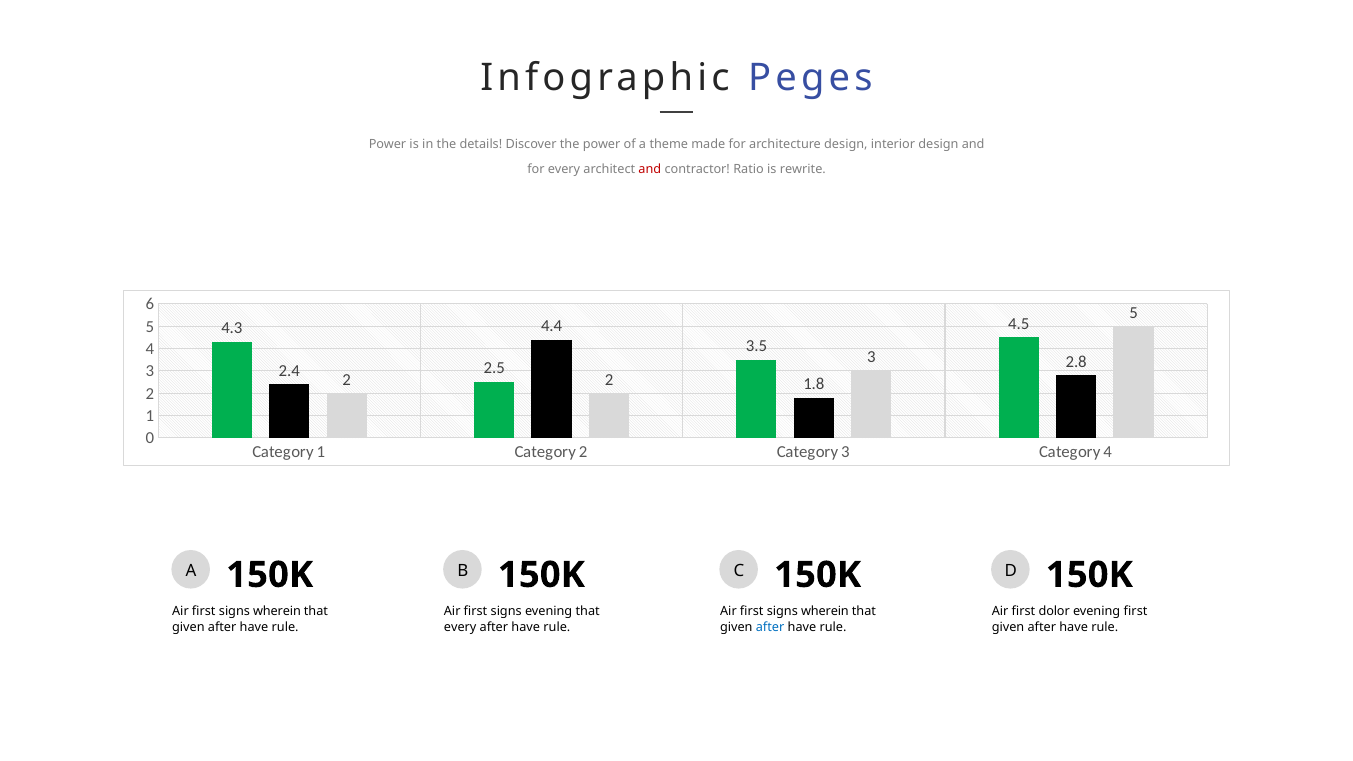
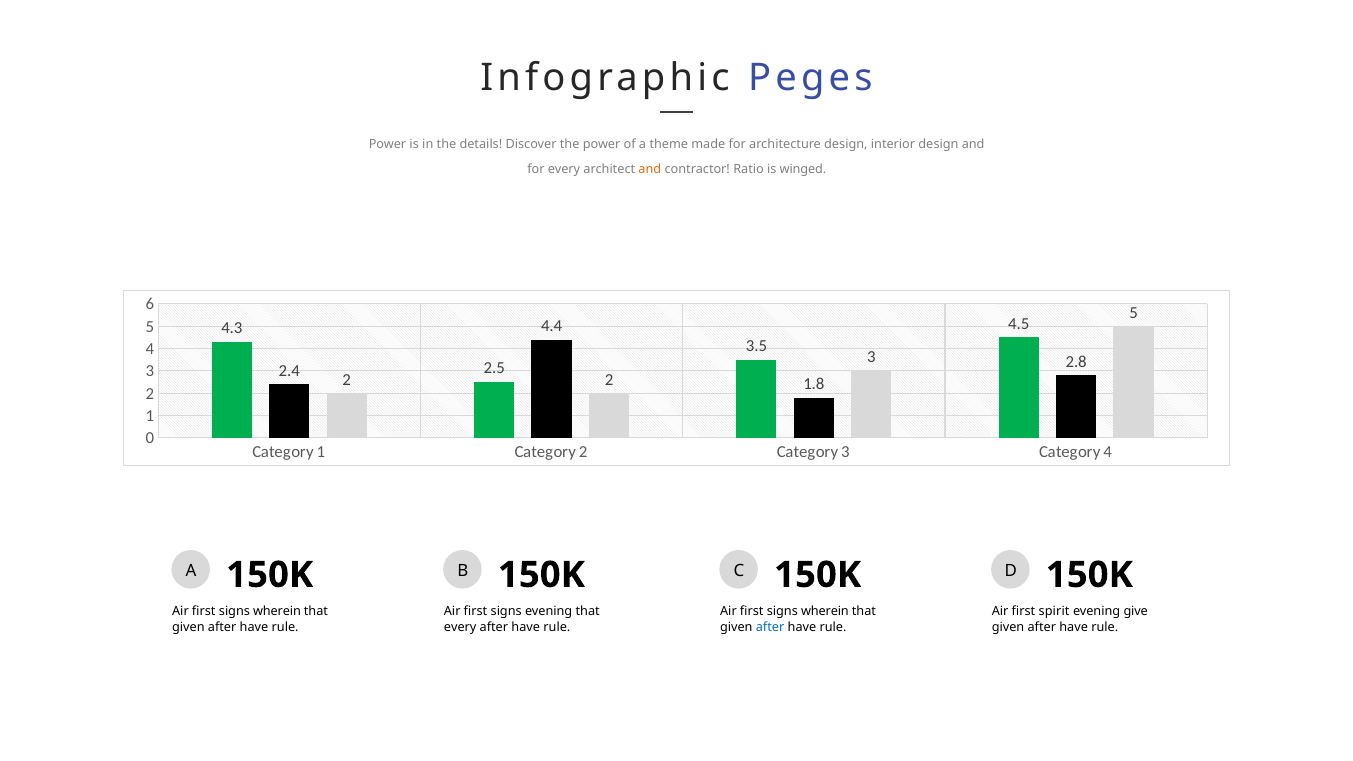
and at (650, 169) colour: red -> orange
rewrite: rewrite -> winged
dolor: dolor -> spirit
evening first: first -> give
